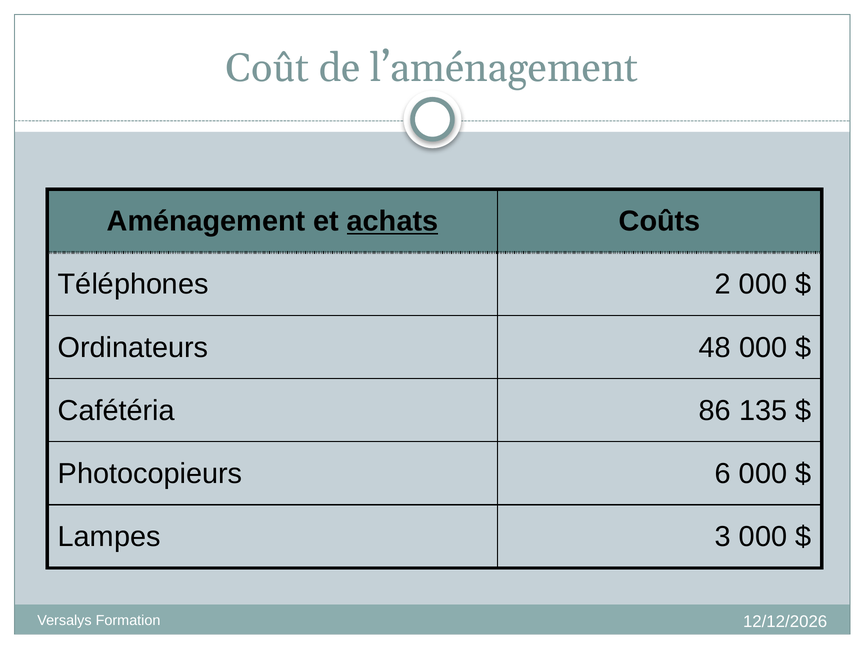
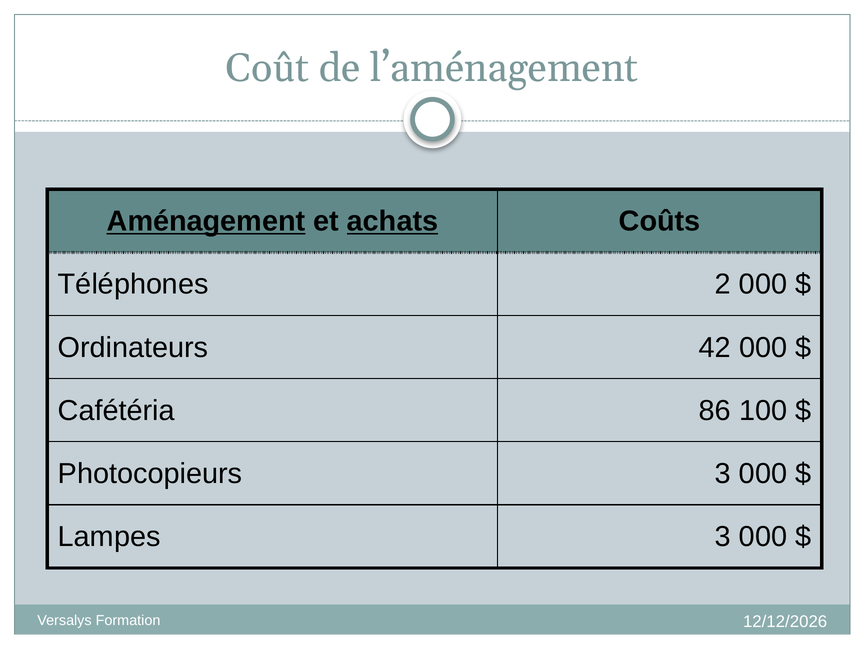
Aménagement underline: none -> present
48: 48 -> 42
135: 135 -> 100
Photocopieurs 6: 6 -> 3
